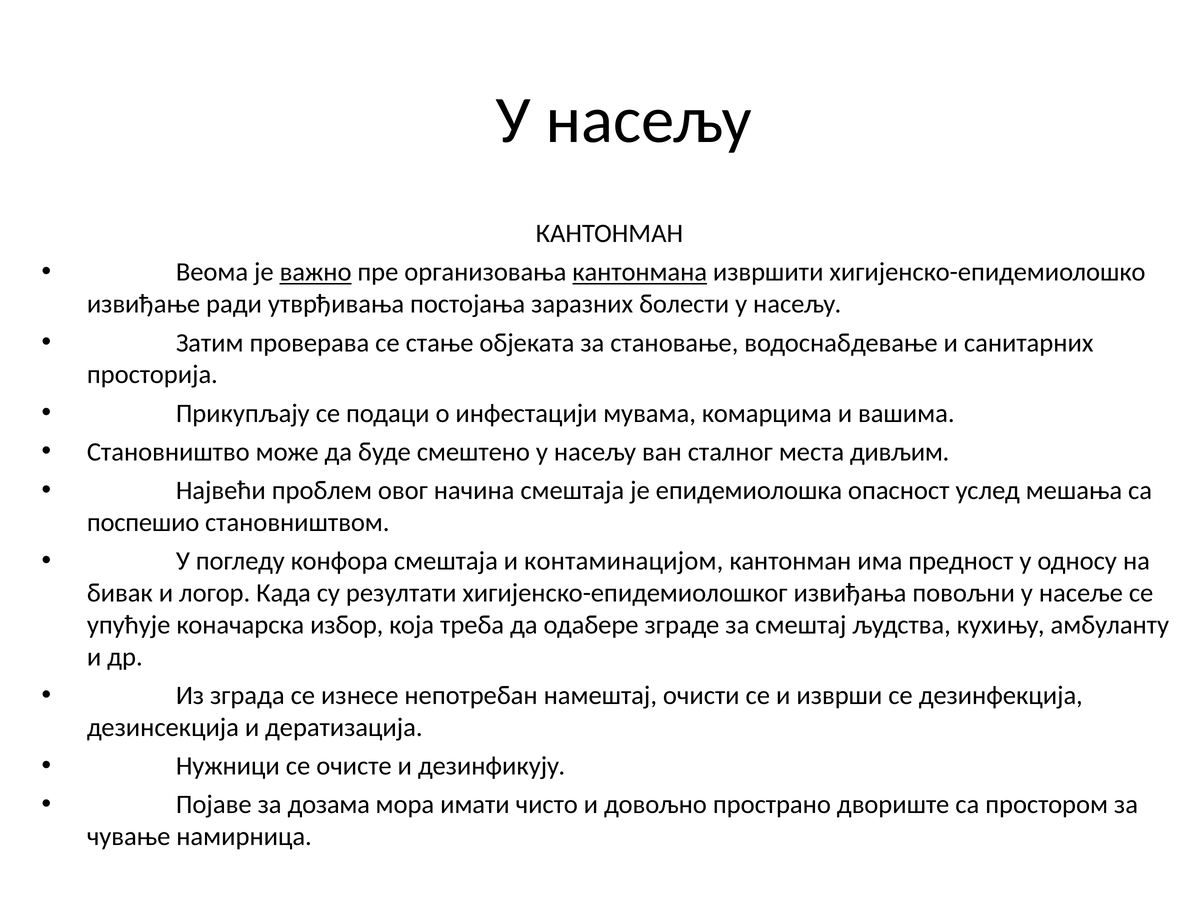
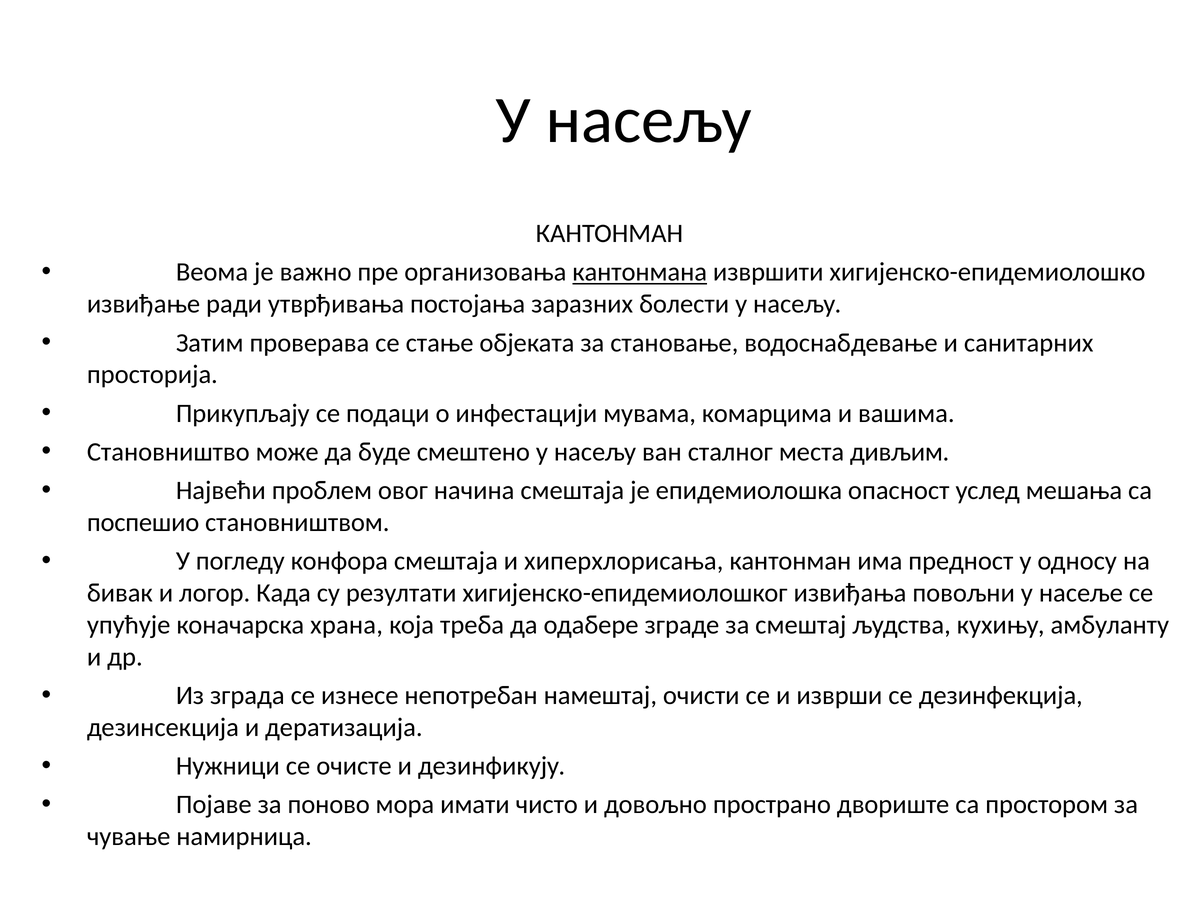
важно underline: present -> none
контаминацијом: контаминацијом -> хиперхлорисања
избор: избор -> храна
дозама: дозама -> поново
